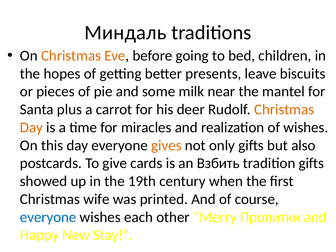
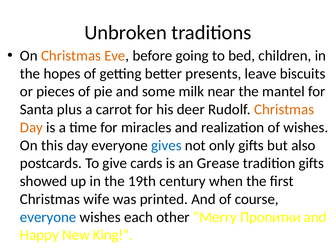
Миндаль: Миндаль -> Unbroken
gives colour: orange -> blue
Взбить: Взбить -> Grease
Stay: Stay -> King
